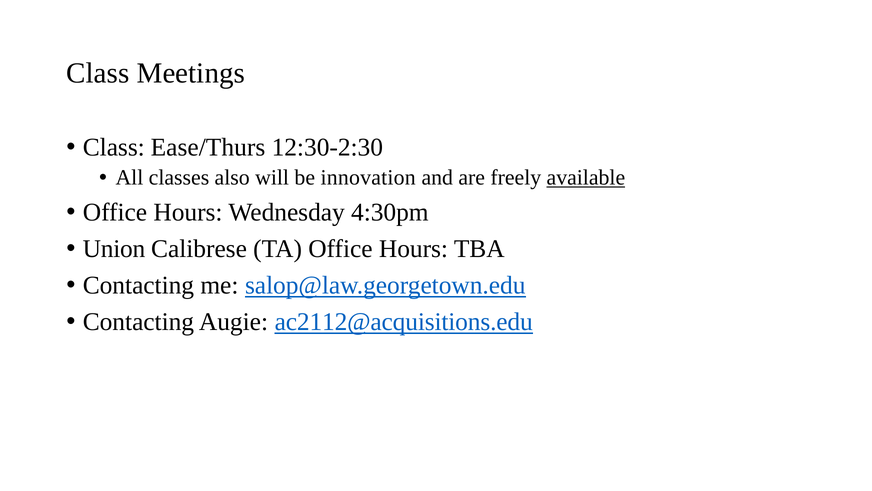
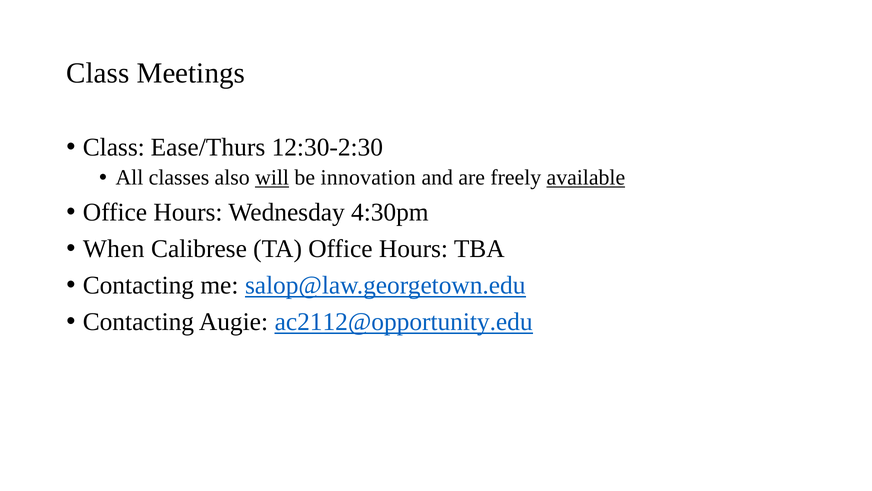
will underline: none -> present
Union: Union -> When
ac2112@acquisitions.edu: ac2112@acquisitions.edu -> ac2112@opportunity.edu
